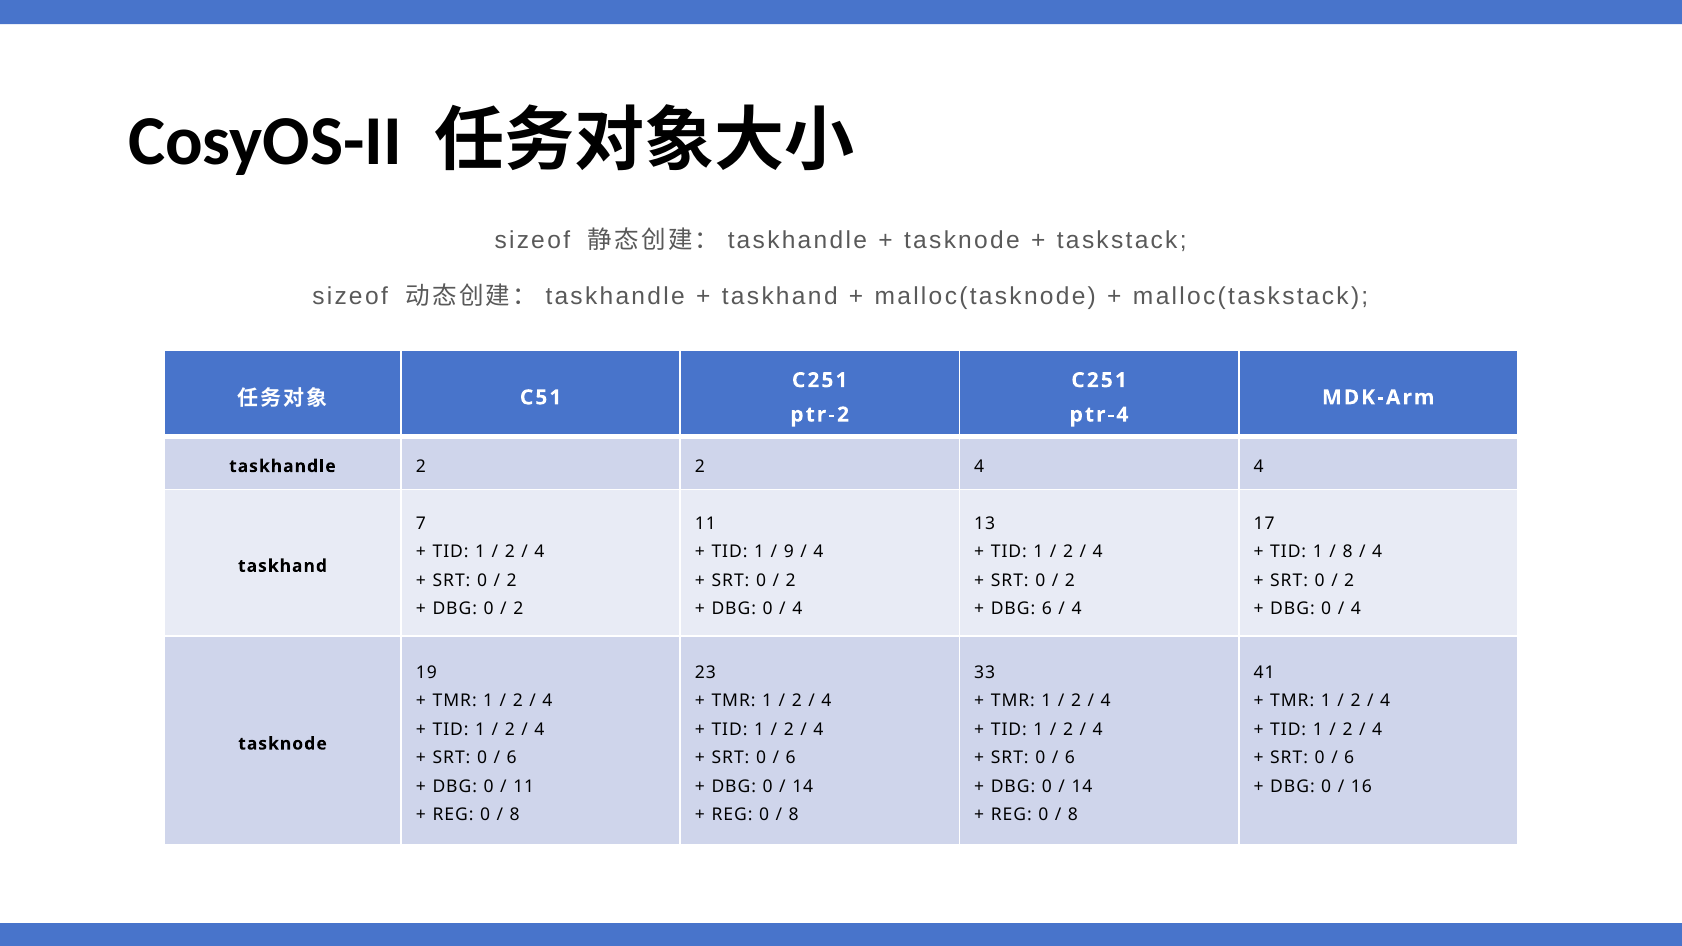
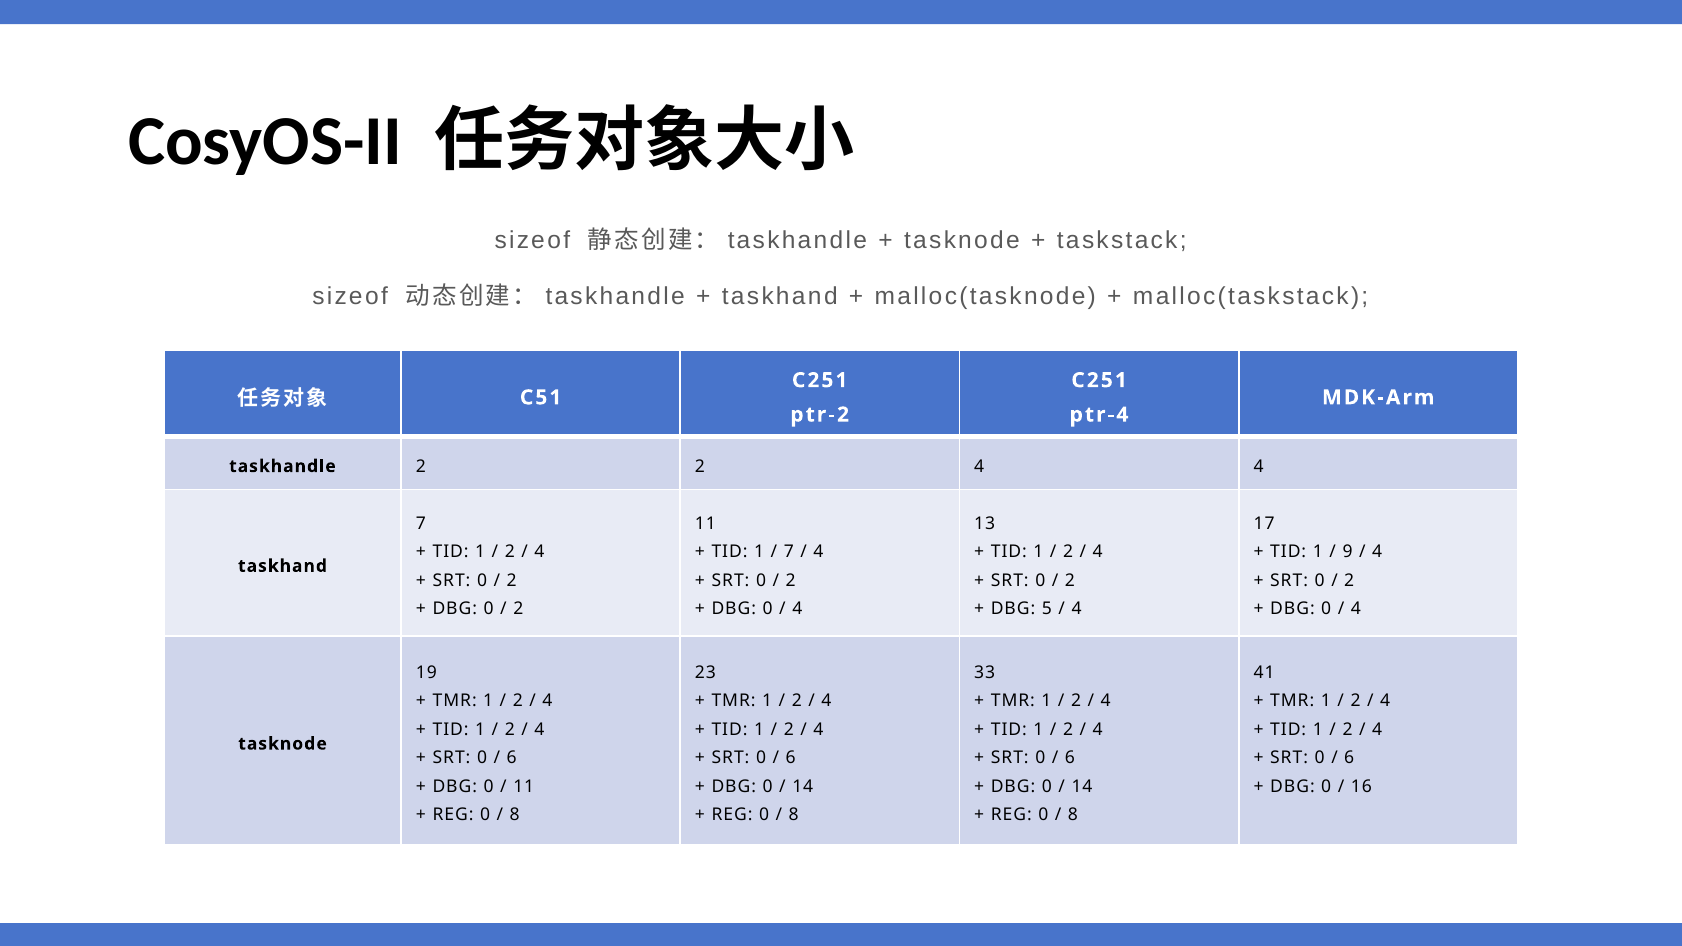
9 at (789, 552): 9 -> 7
8 at (1348, 552): 8 -> 9
DBG 6: 6 -> 5
